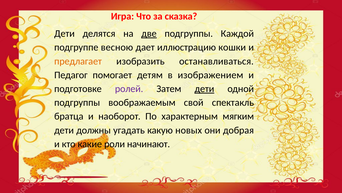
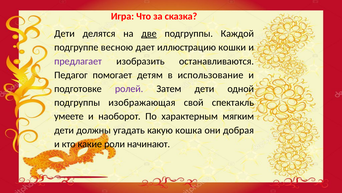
предлагает colour: orange -> purple
останавливаться: останавливаться -> останавливаются
изображением: изображением -> использование
дети at (204, 89) underline: present -> none
воображаемым: воображаемым -> изображающая
братца: братца -> умеете
новых: новых -> кошка
